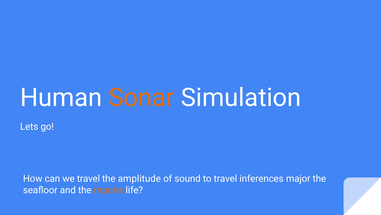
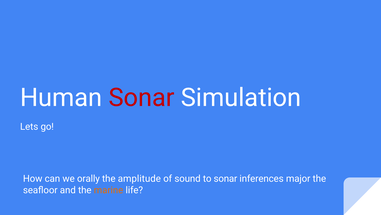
Sonar at (142, 97) colour: orange -> red
we travel: travel -> orally
to travel: travel -> sonar
